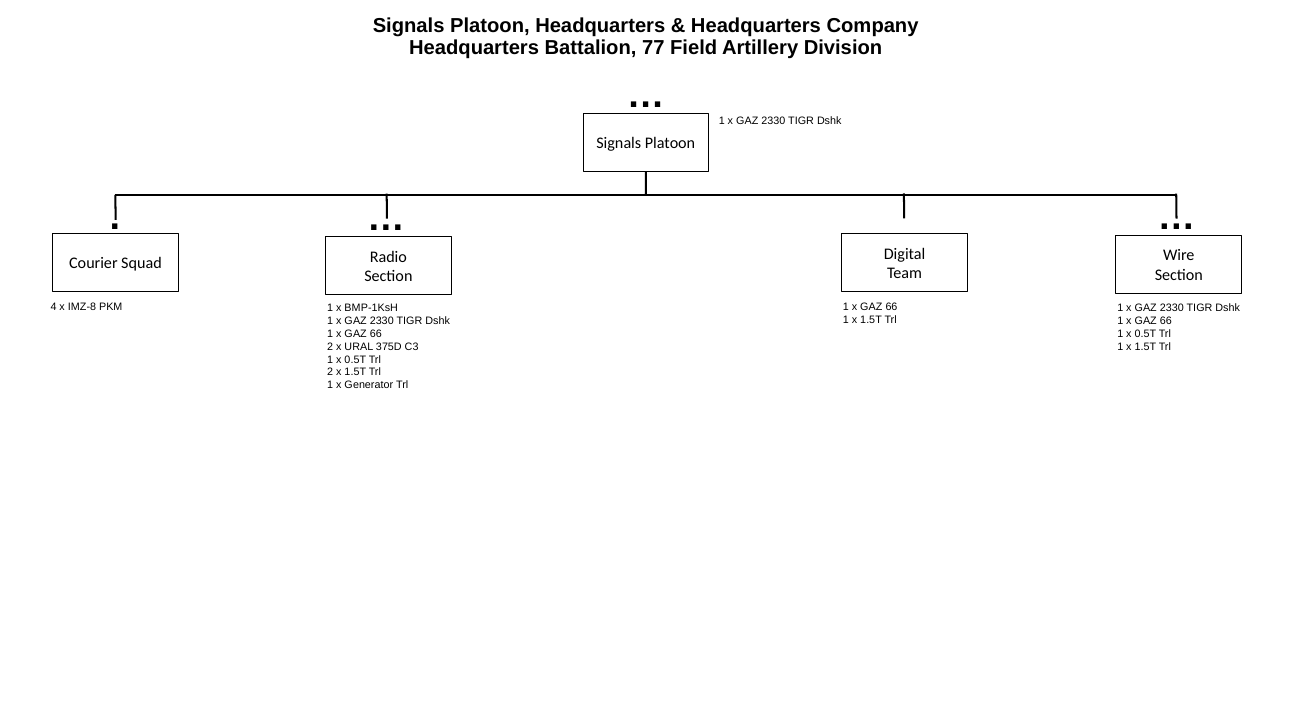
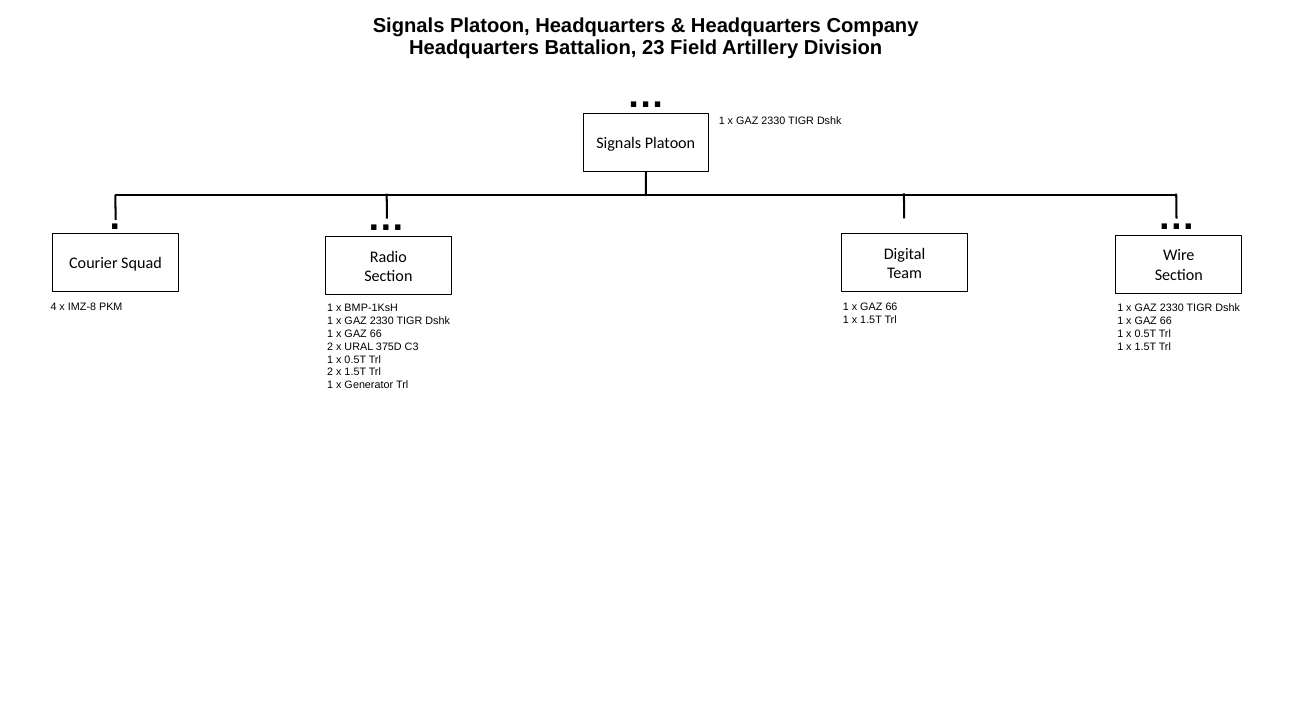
77: 77 -> 23
